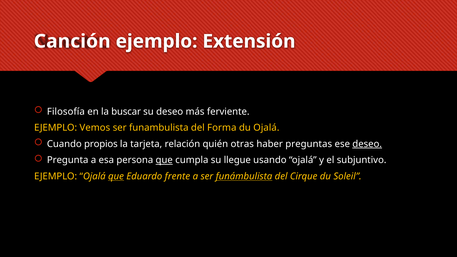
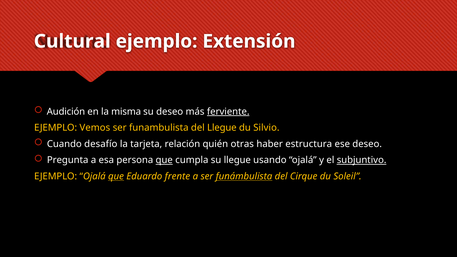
Canción: Canción -> Cultural
Filosofía: Filosofía -> Audición
buscar: buscar -> misma
ferviente underline: none -> present
del Forma: Forma -> Llegue
du Ojalá: Ojalá -> Silvio
propios: propios -> desafío
preguntas: preguntas -> estructura
deseo at (367, 144) underline: present -> none
subjuntivo underline: none -> present
